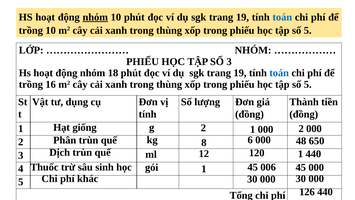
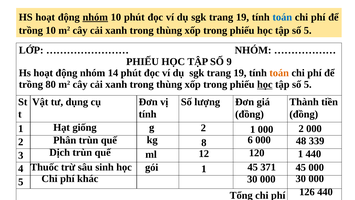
SỐ 3: 3 -> 9
18: 18 -> 14
toán at (279, 73) colour: blue -> orange
16: 16 -> 80
học at (265, 84) underline: none -> present
650: 650 -> 339
006: 006 -> 371
